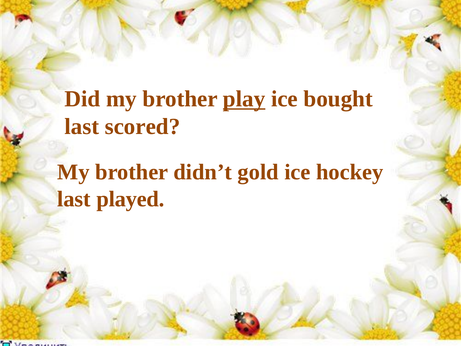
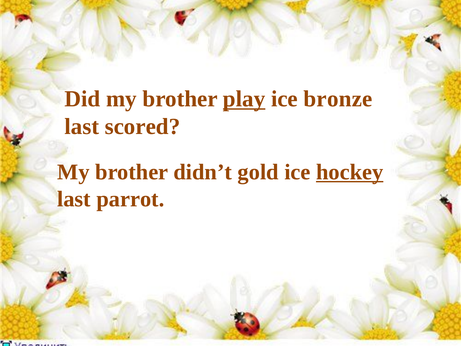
bought: bought -> bronze
hockey underline: none -> present
played: played -> parrot
